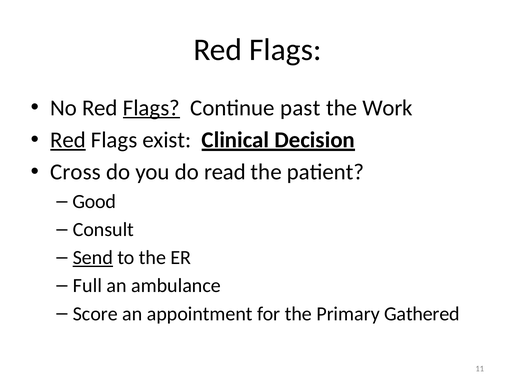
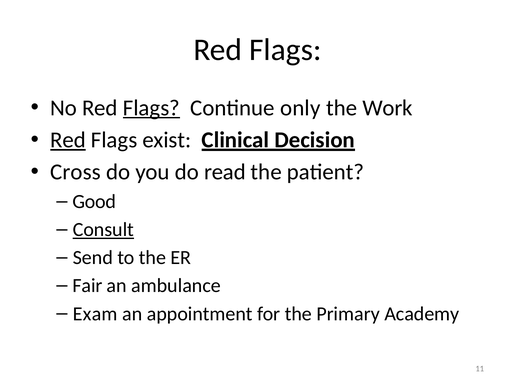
past: past -> only
Consult underline: none -> present
Send underline: present -> none
Full: Full -> Fair
Score: Score -> Exam
Gathered: Gathered -> Academy
